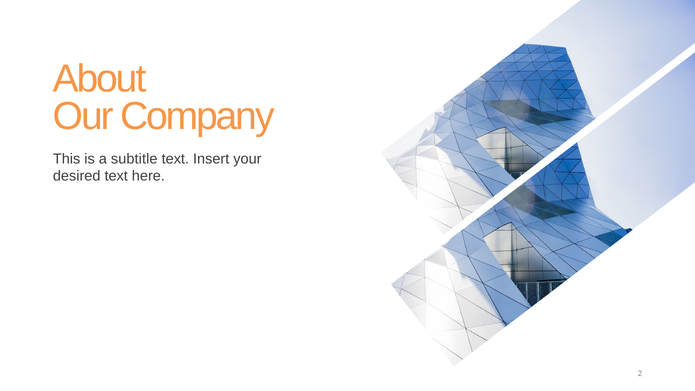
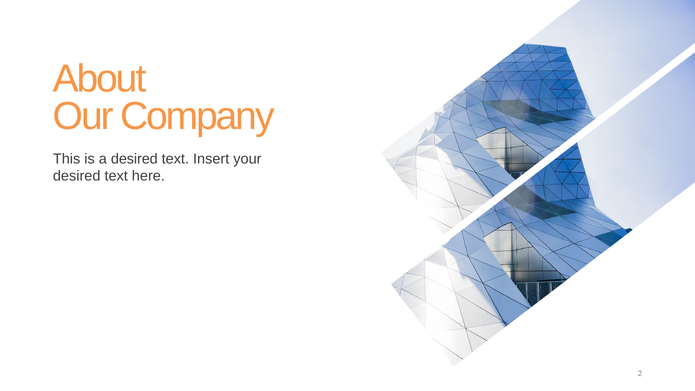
a subtitle: subtitle -> desired
